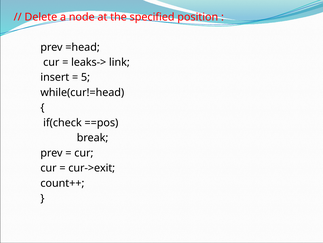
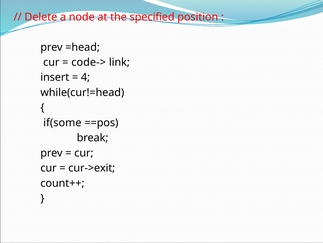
leaks->: leaks-> -> code->
5: 5 -> 4
if(check: if(check -> if(some
